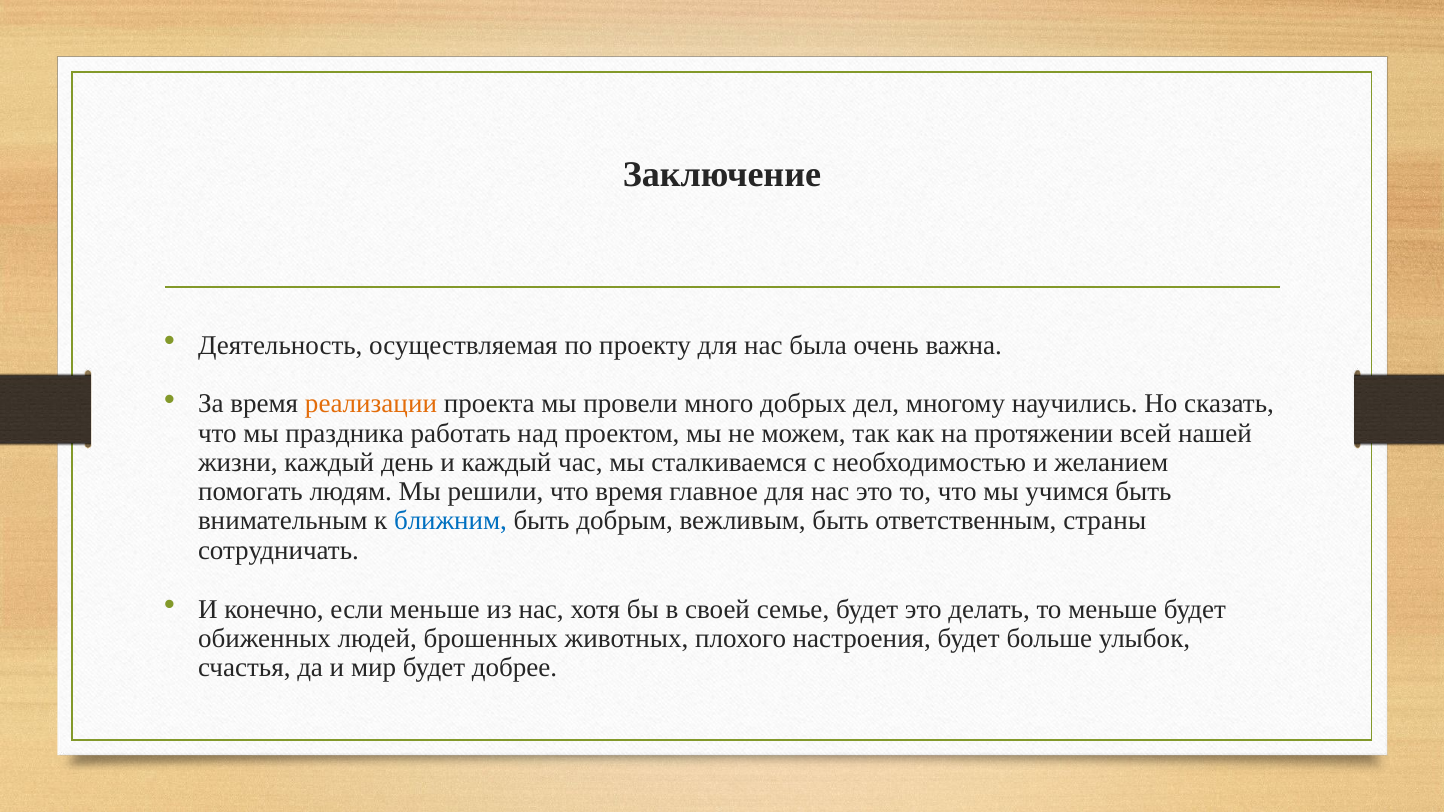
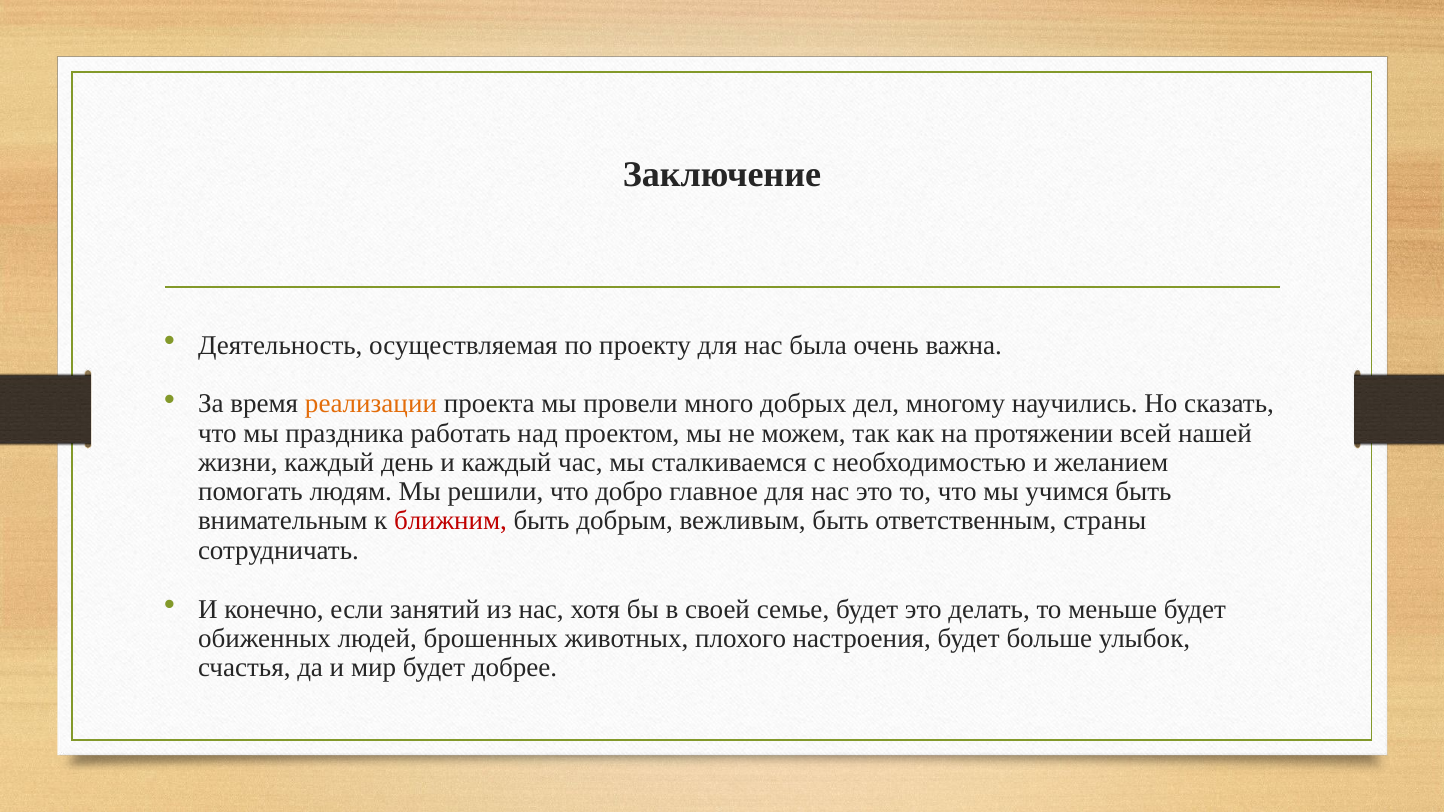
что время: время -> добро
ближним colour: blue -> red
если меньше: меньше -> занятий
